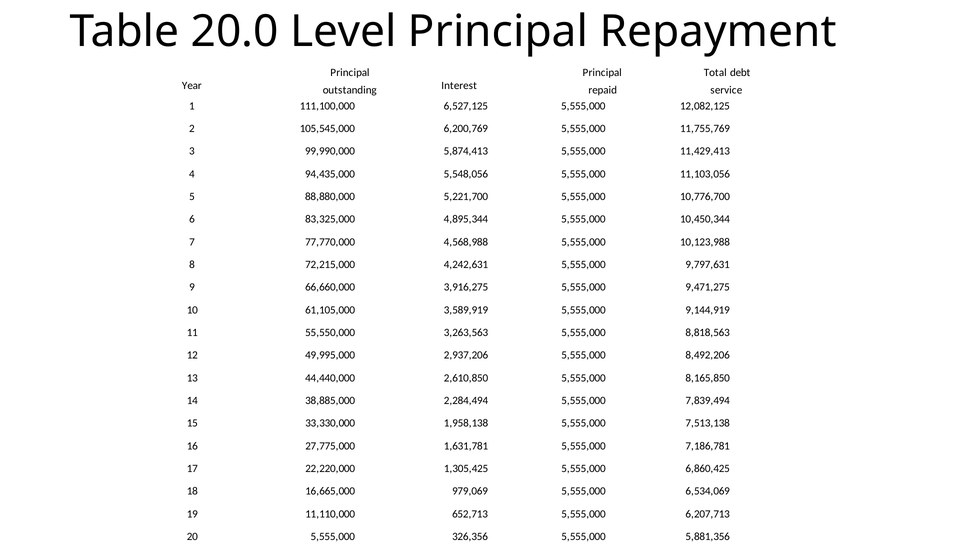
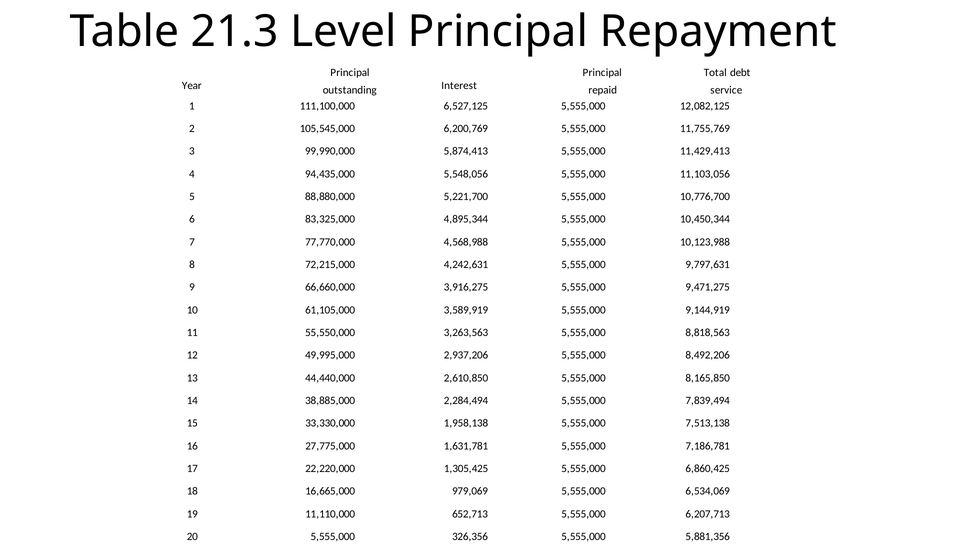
20.0: 20.0 -> 21.3
